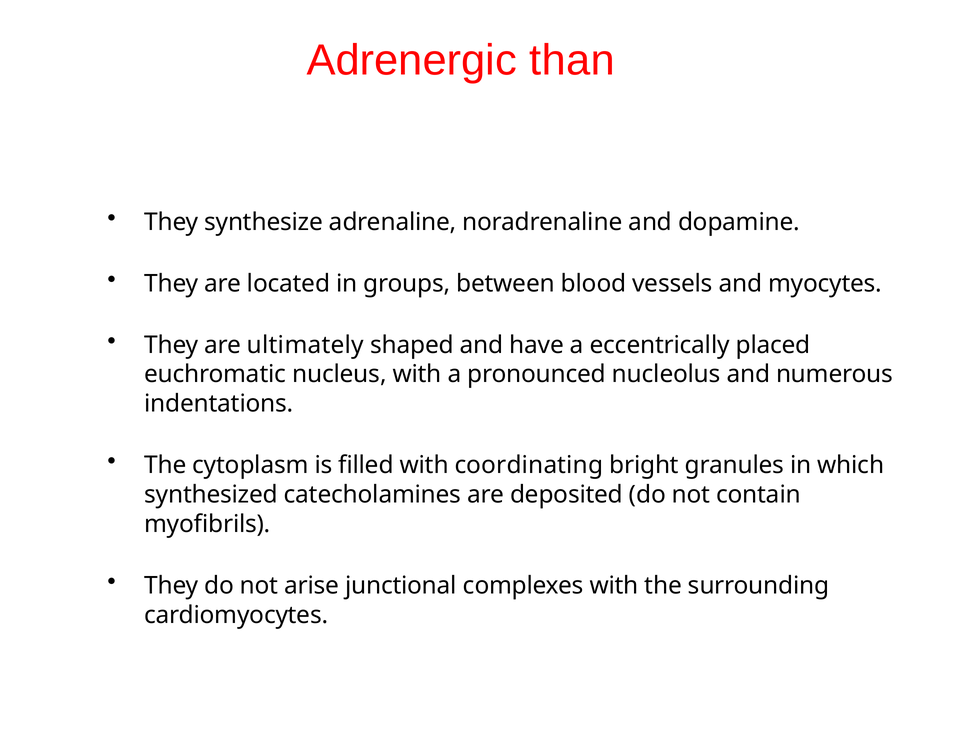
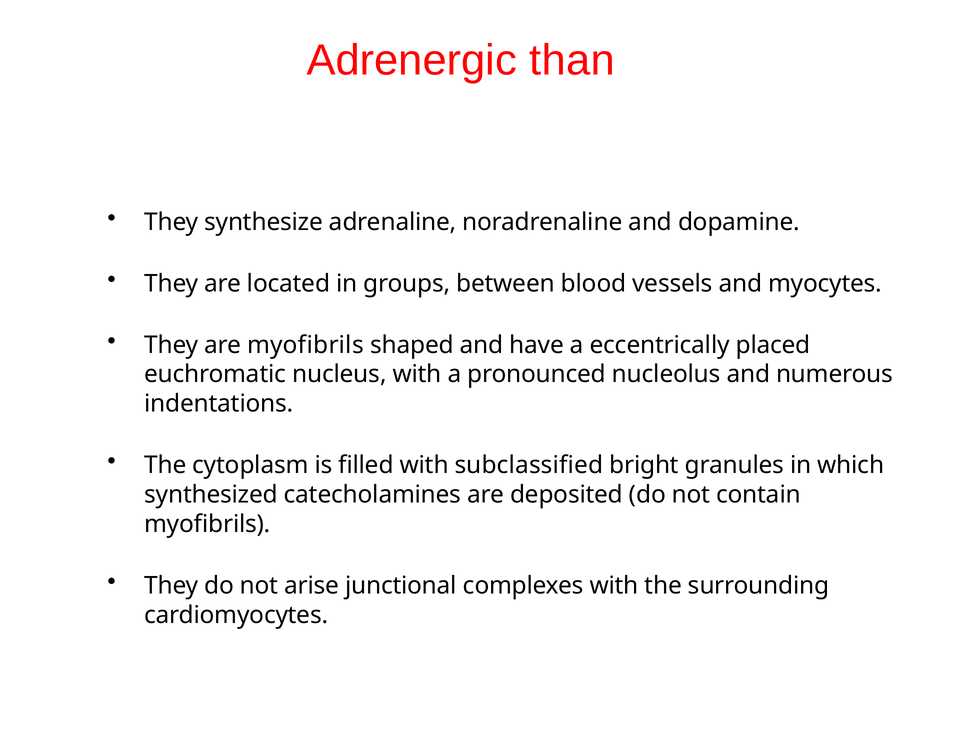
are ultimately: ultimately -> myofibrils
coordinating: coordinating -> subclassified
